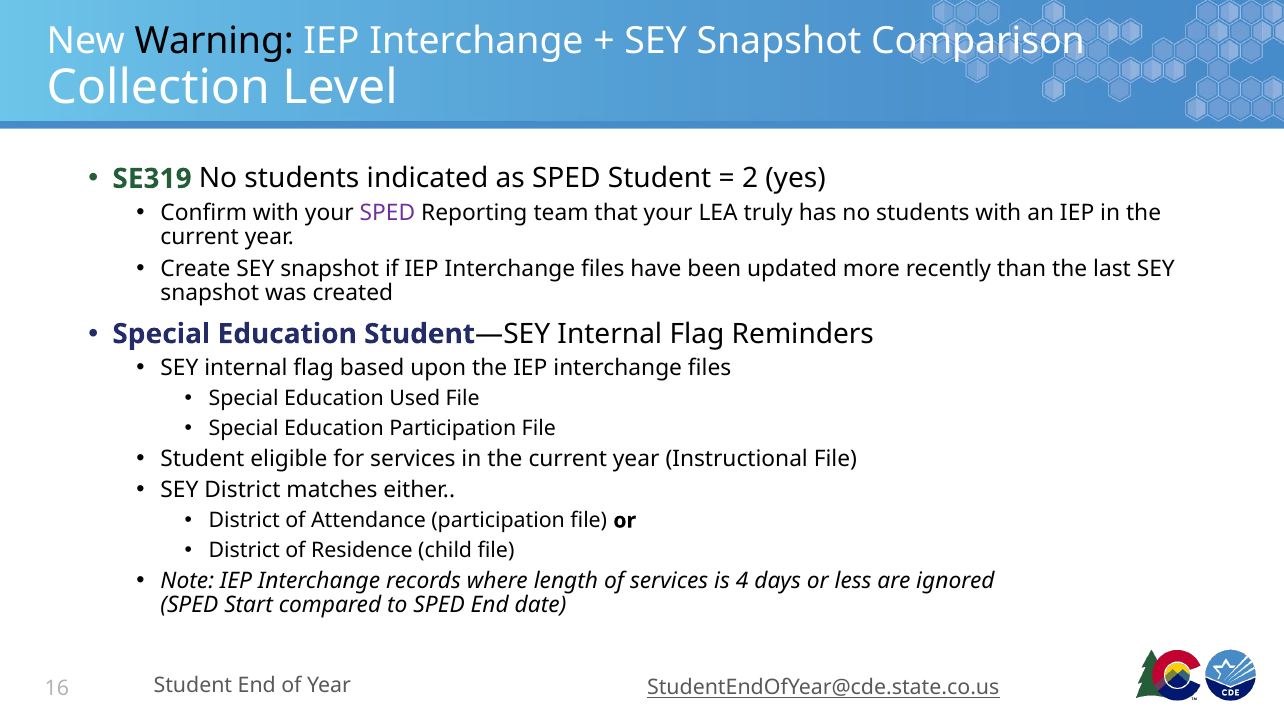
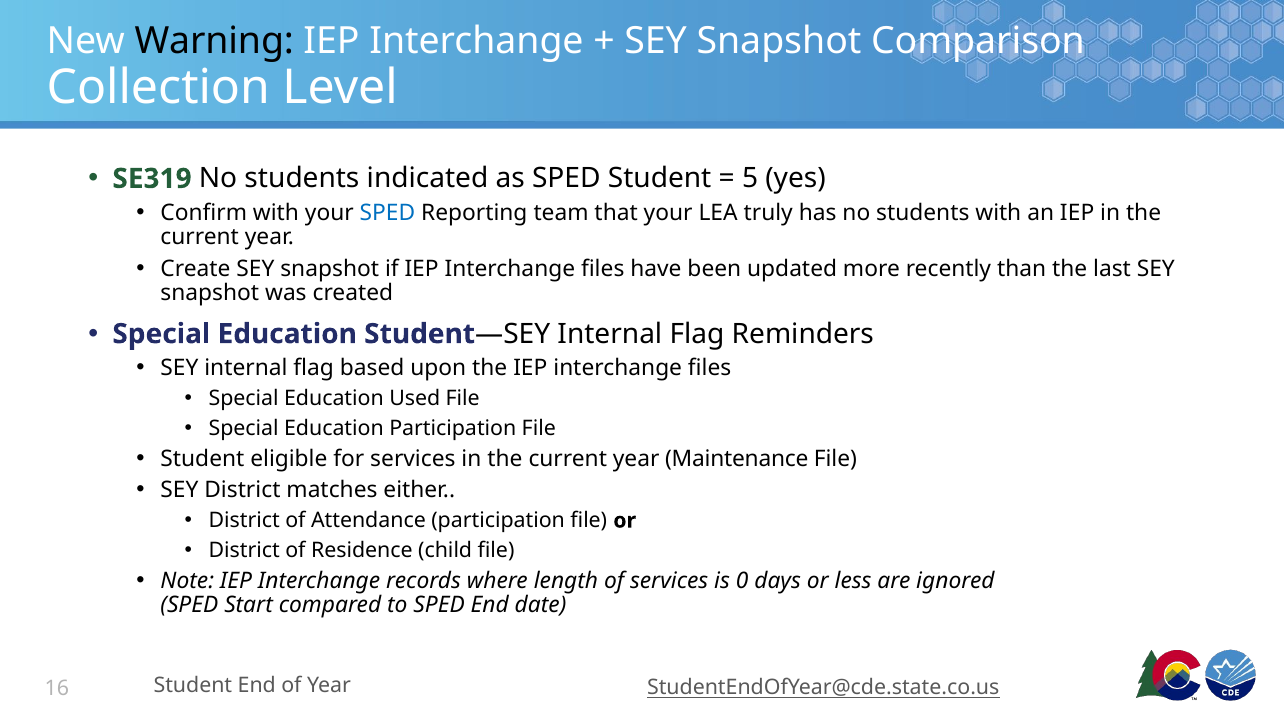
2: 2 -> 5
SPED at (387, 213) colour: purple -> blue
Instructional: Instructional -> Maintenance
4: 4 -> 0
